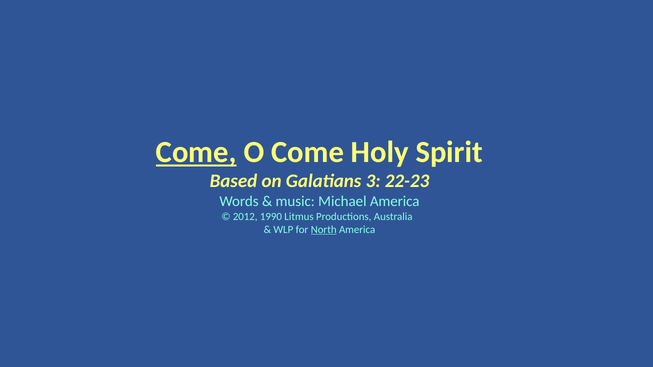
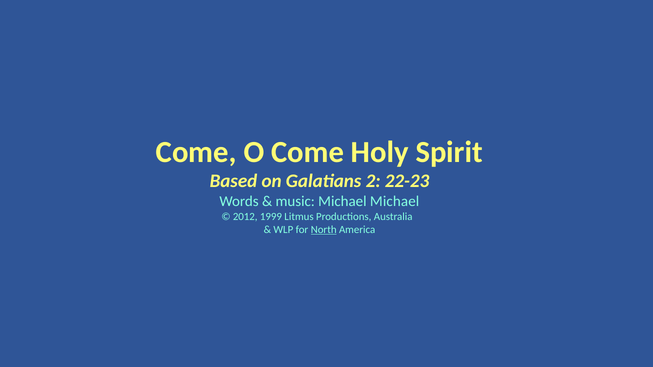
Come at (196, 152) underline: present -> none
3: 3 -> 2
Michael America: America -> Michael
1990: 1990 -> 1999
